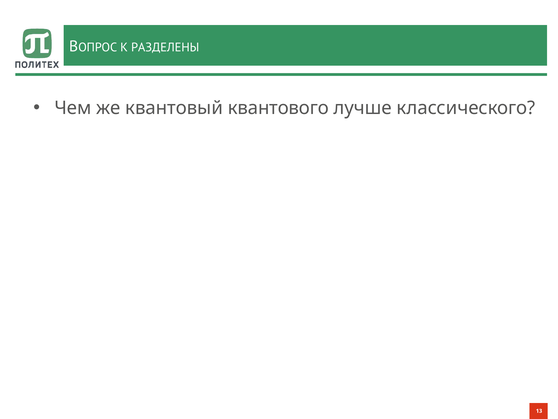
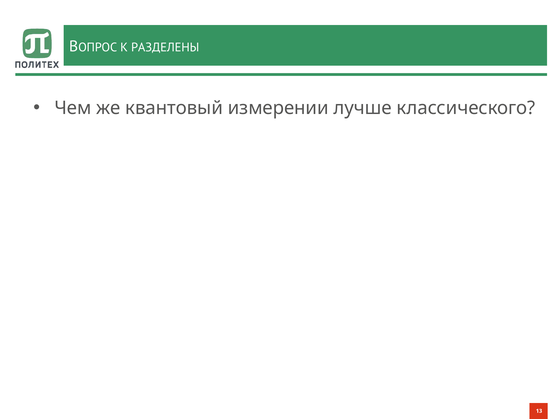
квантового: квантового -> измерении
